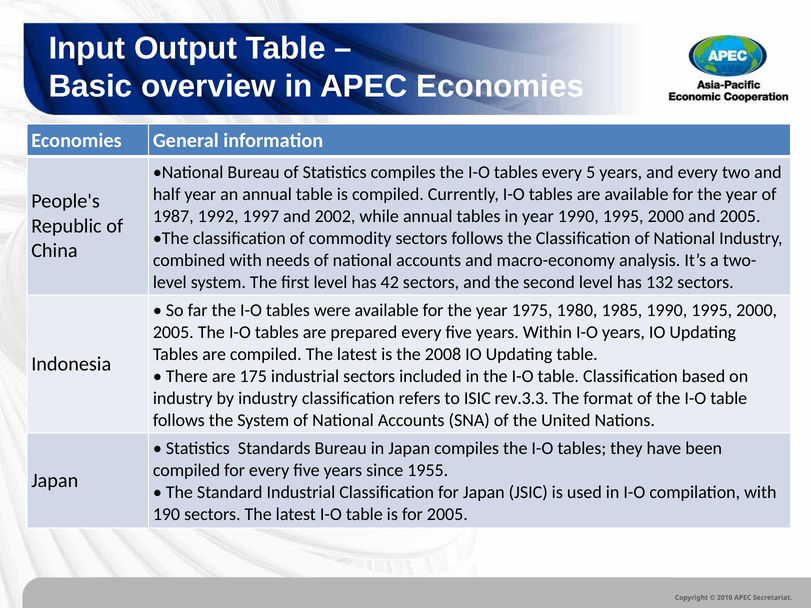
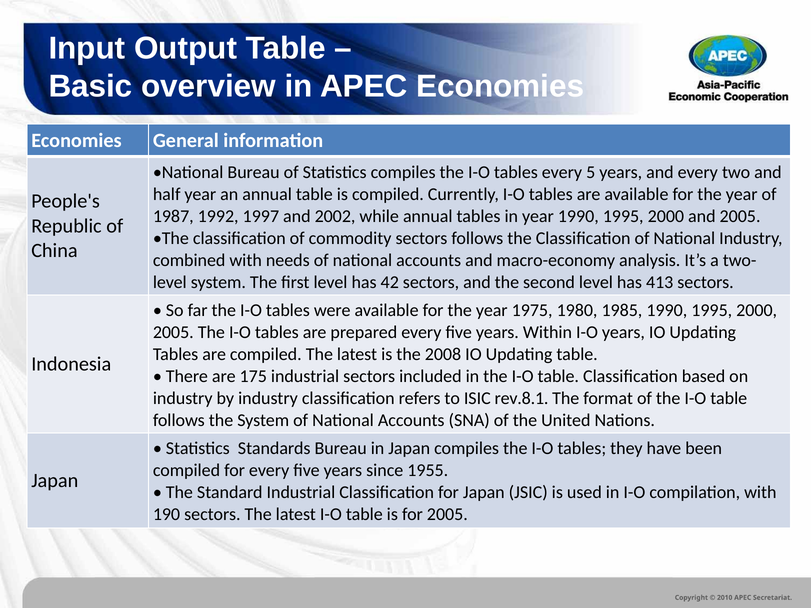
132: 132 -> 413
rev.3.3: rev.3.3 -> rev.8.1
